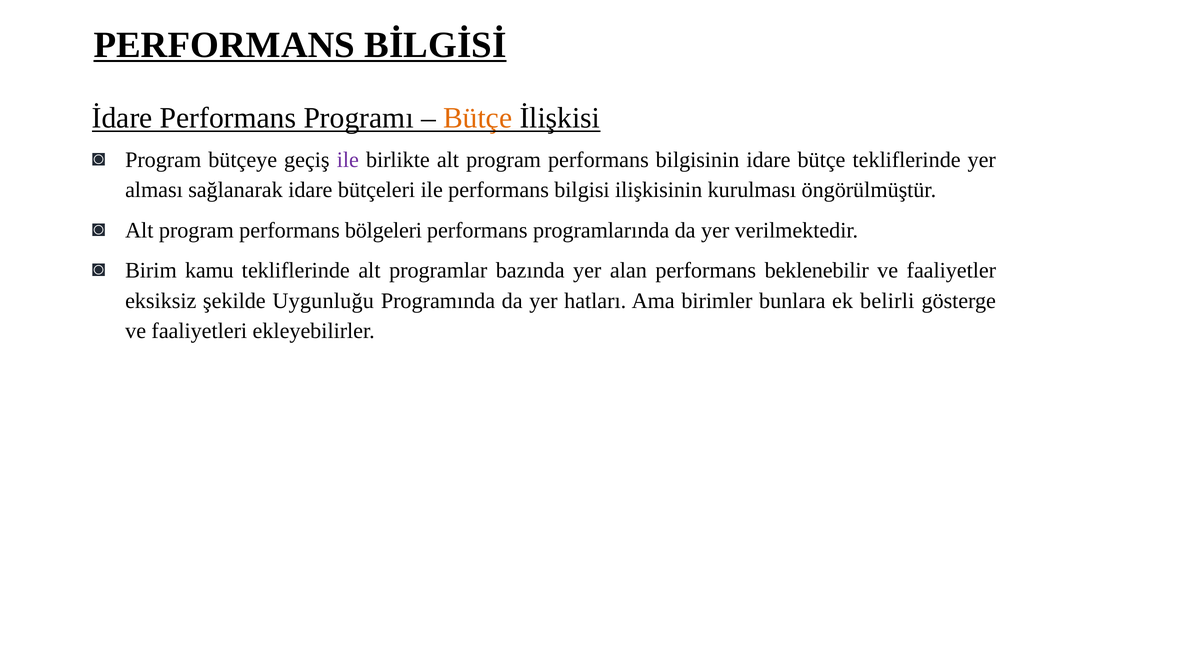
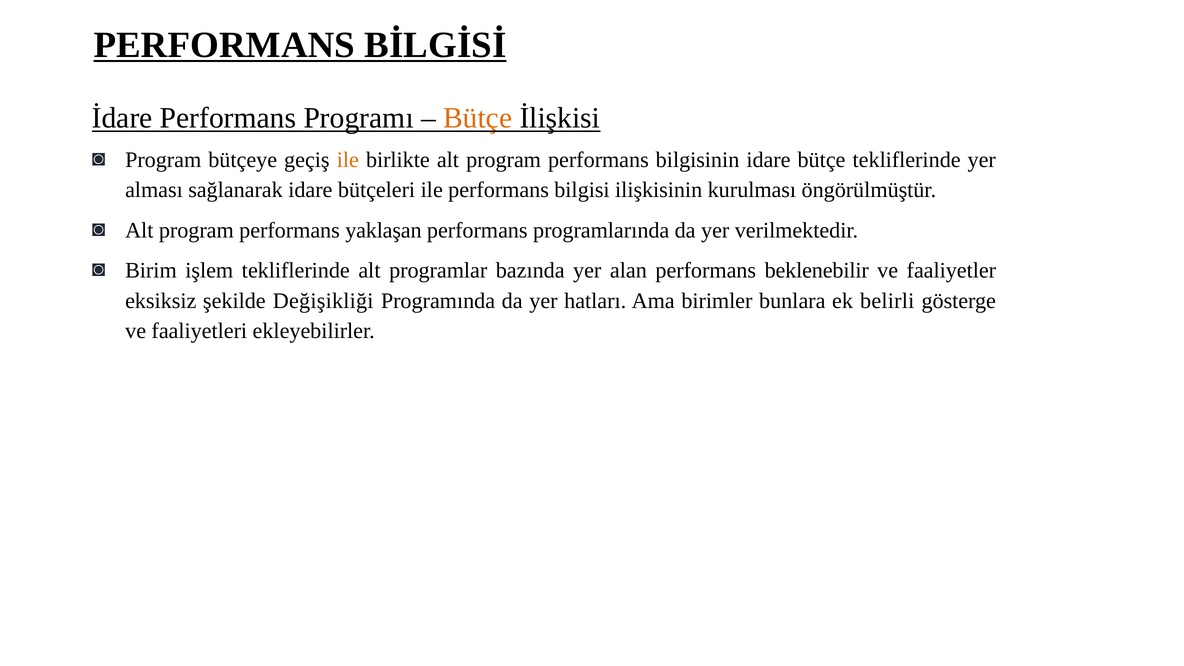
ile at (348, 160) colour: purple -> orange
bölgeleri: bölgeleri -> yaklaşan
kamu: kamu -> işlem
Uygunluğu: Uygunluğu -> Değişikliği
